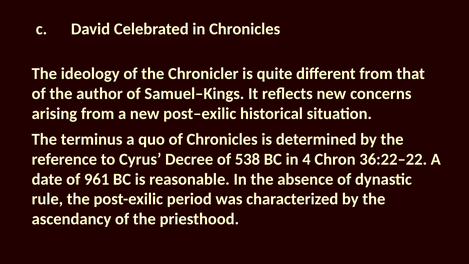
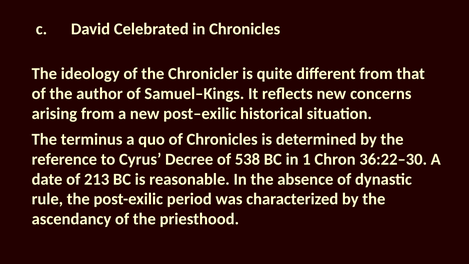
4: 4 -> 1
36:22–22: 36:22–22 -> 36:22–30
961: 961 -> 213
